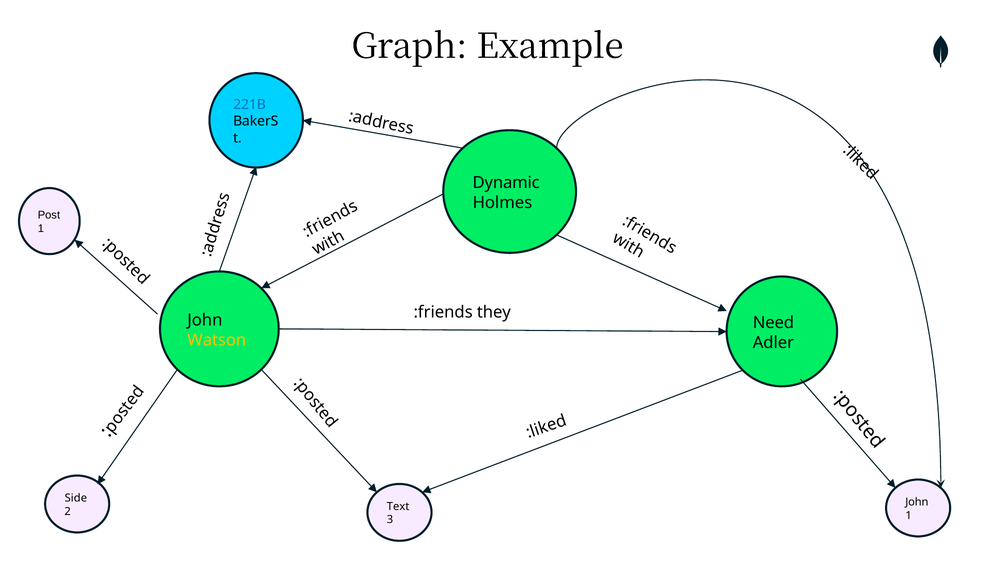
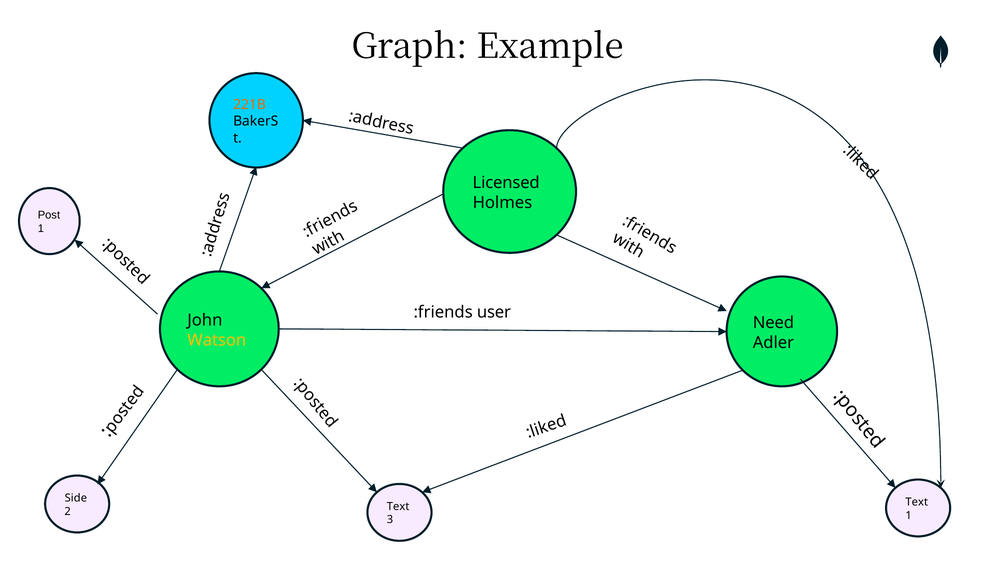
221B colour: blue -> orange
Dynamic: Dynamic -> Licensed
they: they -> user
John at (917, 502): John -> Text
